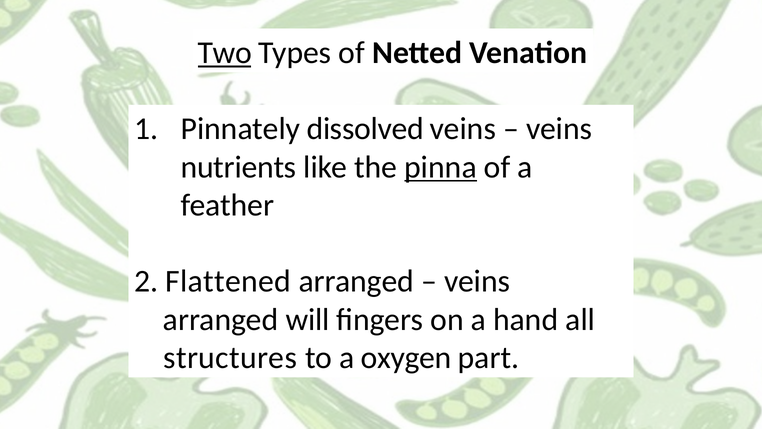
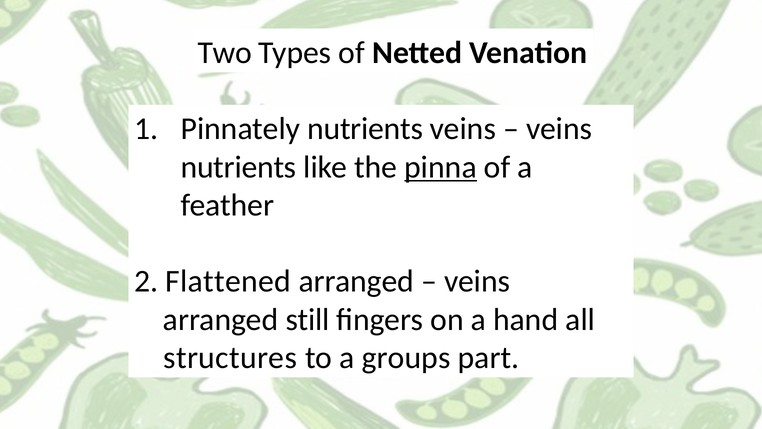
Two underline: present -> none
Pinnately dissolved: dissolved -> nutrients
will: will -> still
oxygen: oxygen -> groups
